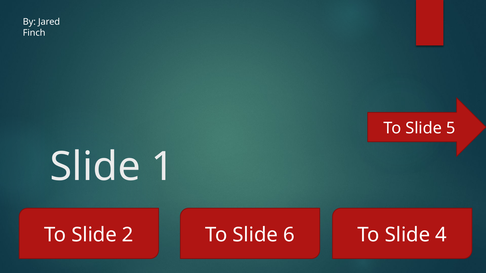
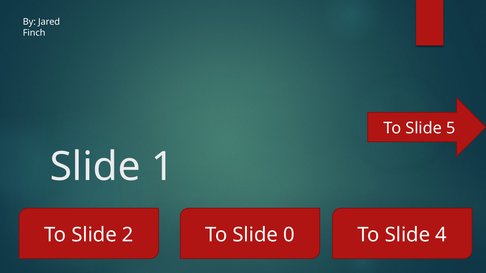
6: 6 -> 0
